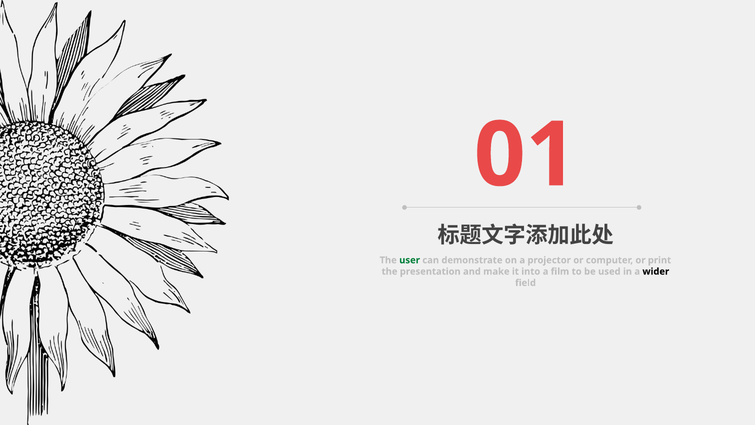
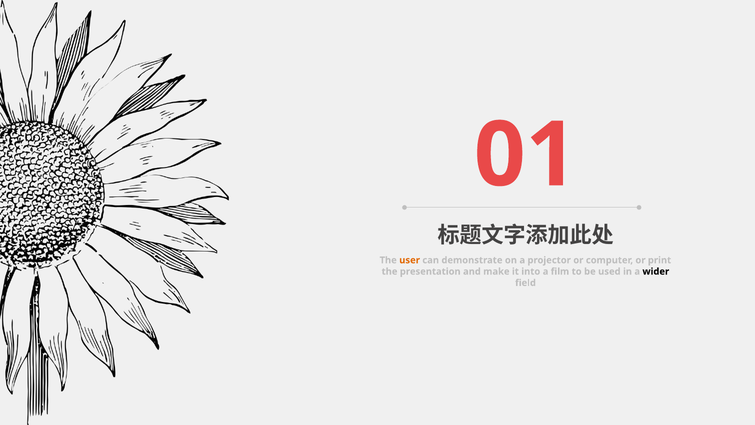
user colour: green -> orange
